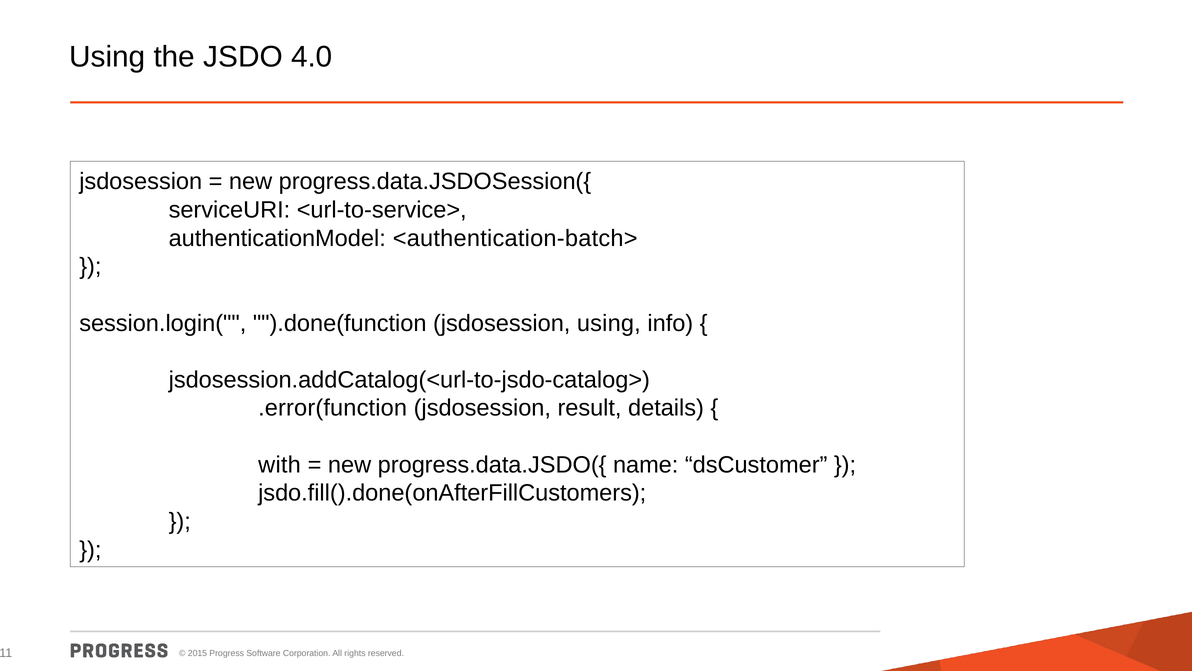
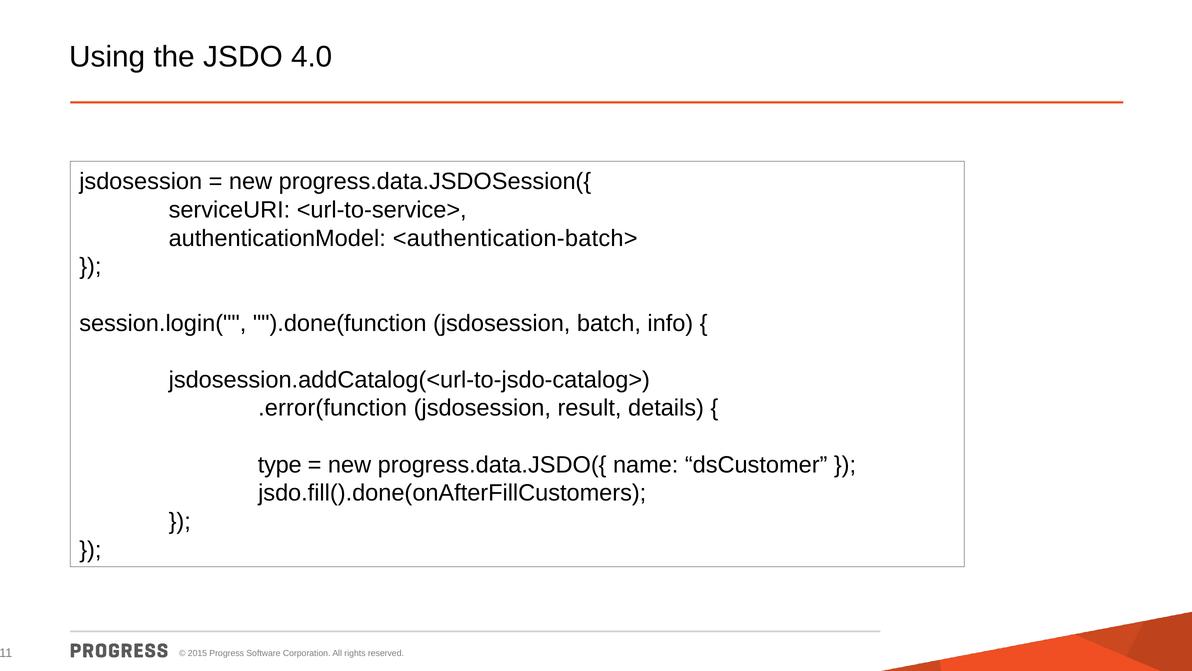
jsdosession using: using -> batch
with: with -> type
